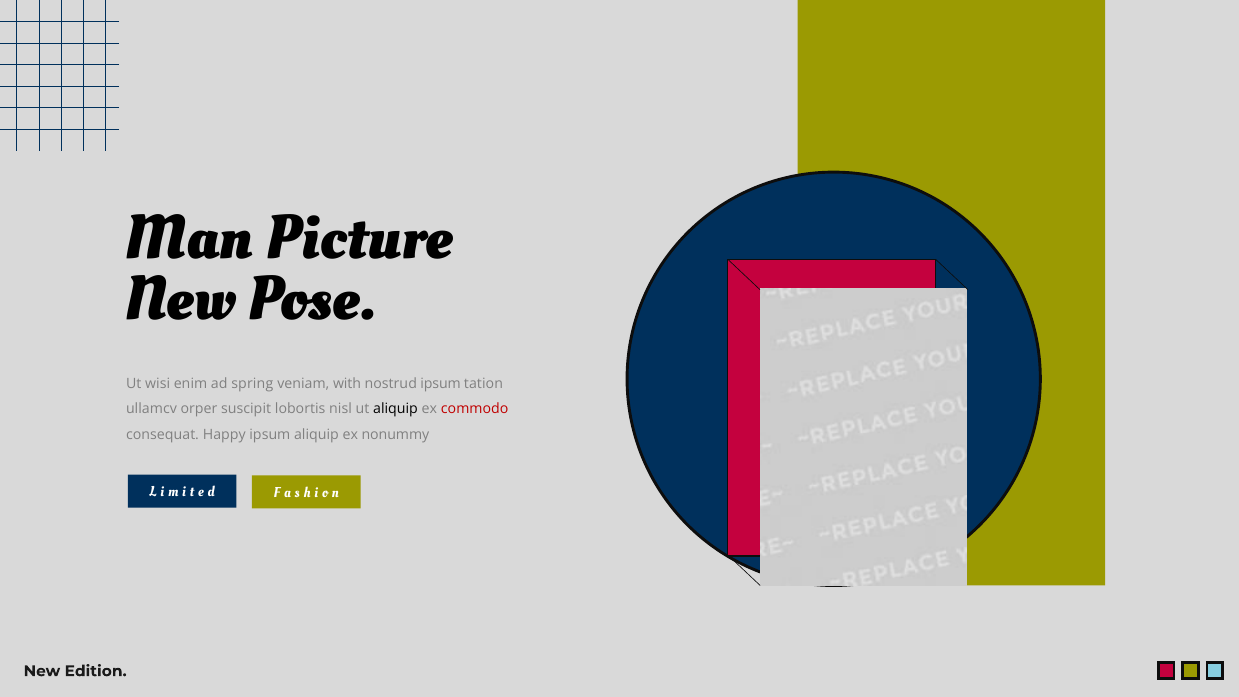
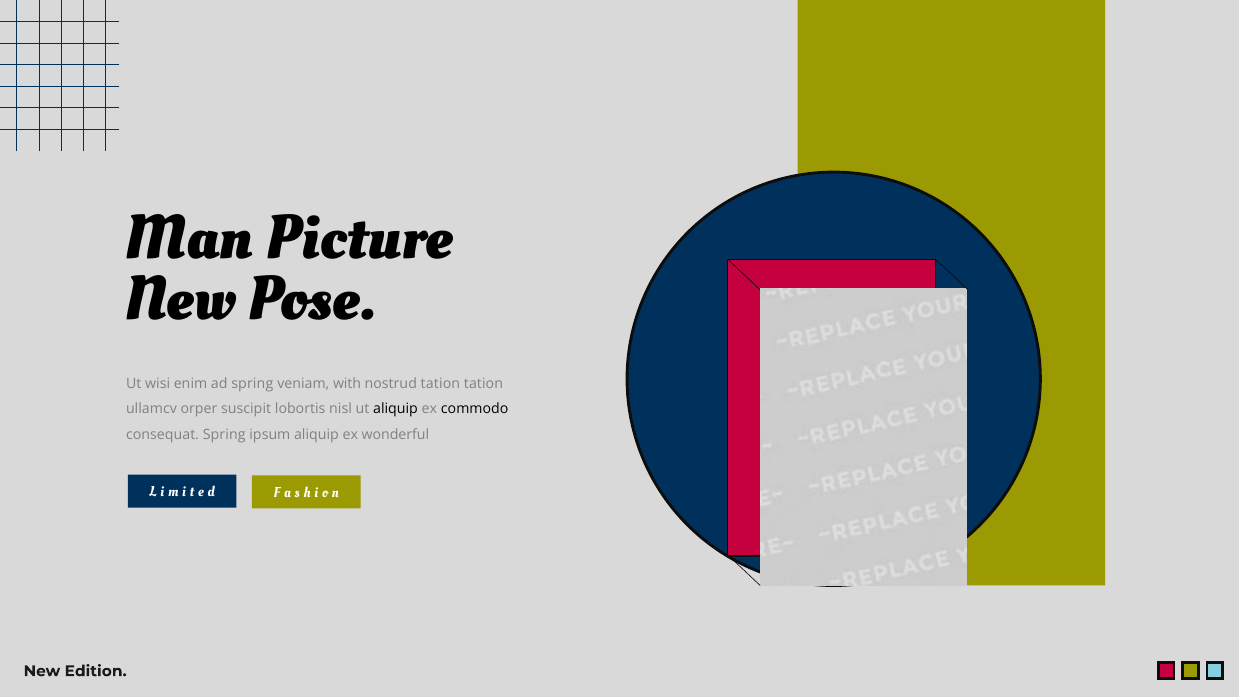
nostrud ipsum: ipsum -> tation
commodo colour: red -> black
consequat Happy: Happy -> Spring
nonummy: nonummy -> wonderful
